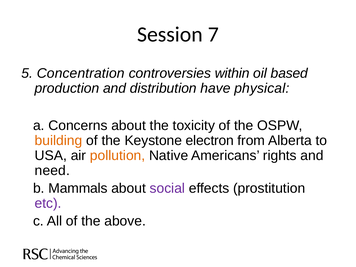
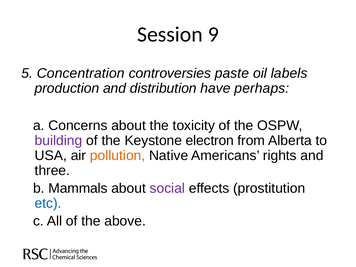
7: 7 -> 9
within: within -> paste
based: based -> labels
physical: physical -> perhaps
building colour: orange -> purple
need: need -> three
etc colour: purple -> blue
